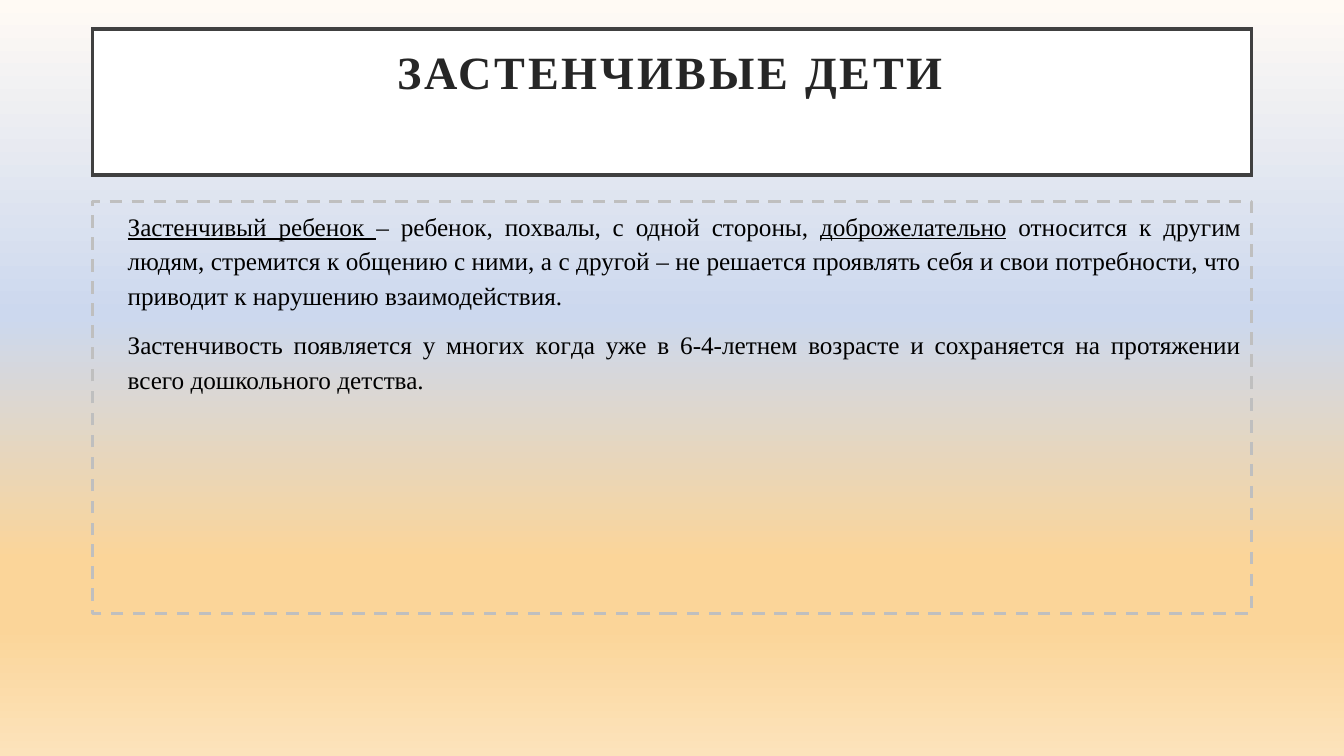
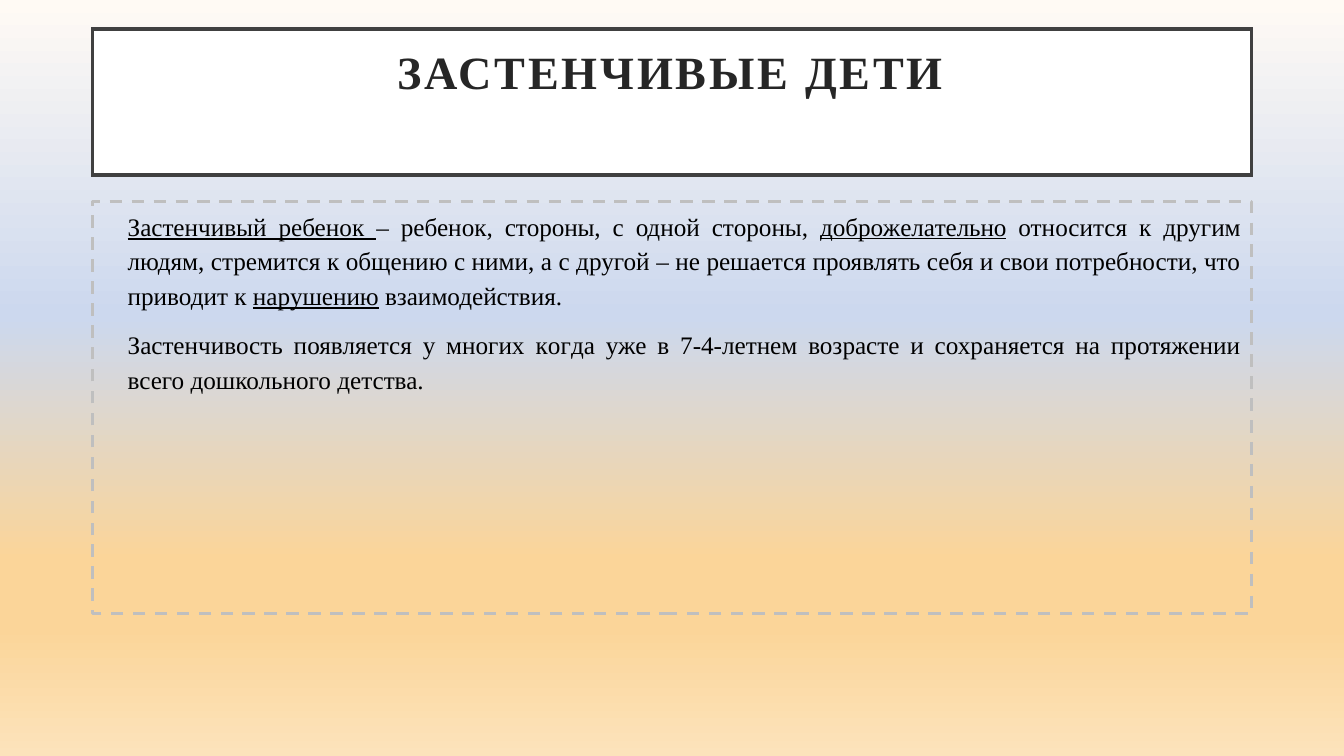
ребенок похвалы: похвалы -> стороны
нарушению underline: none -> present
6-4-летнем: 6-4-летнем -> 7-4-летнем
